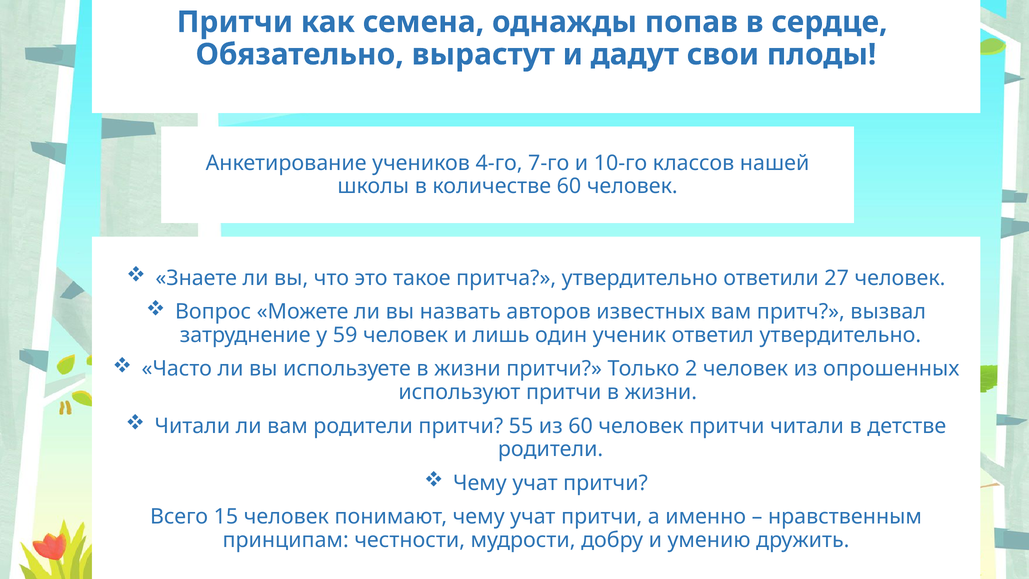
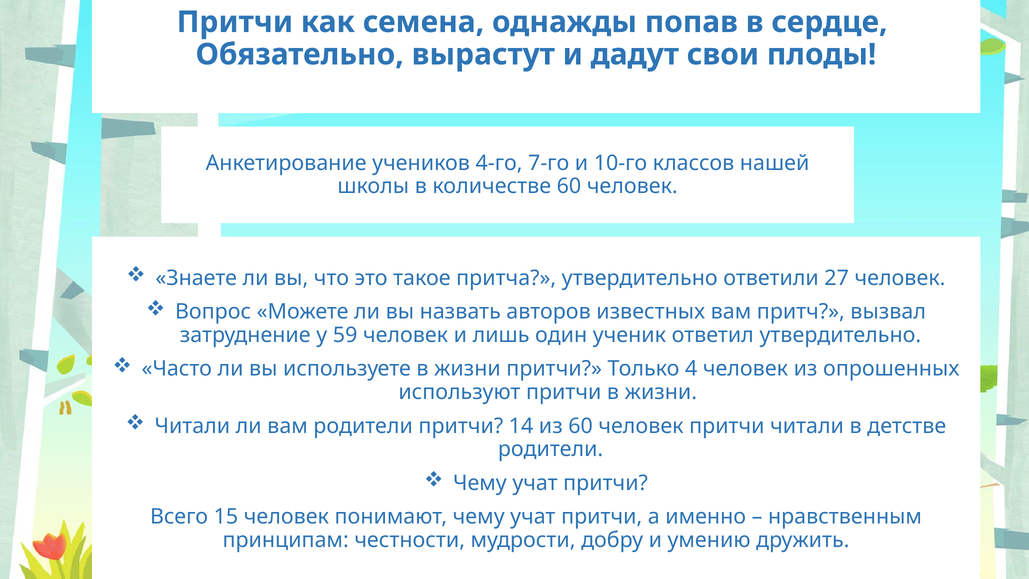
2: 2 -> 4
55: 55 -> 14
